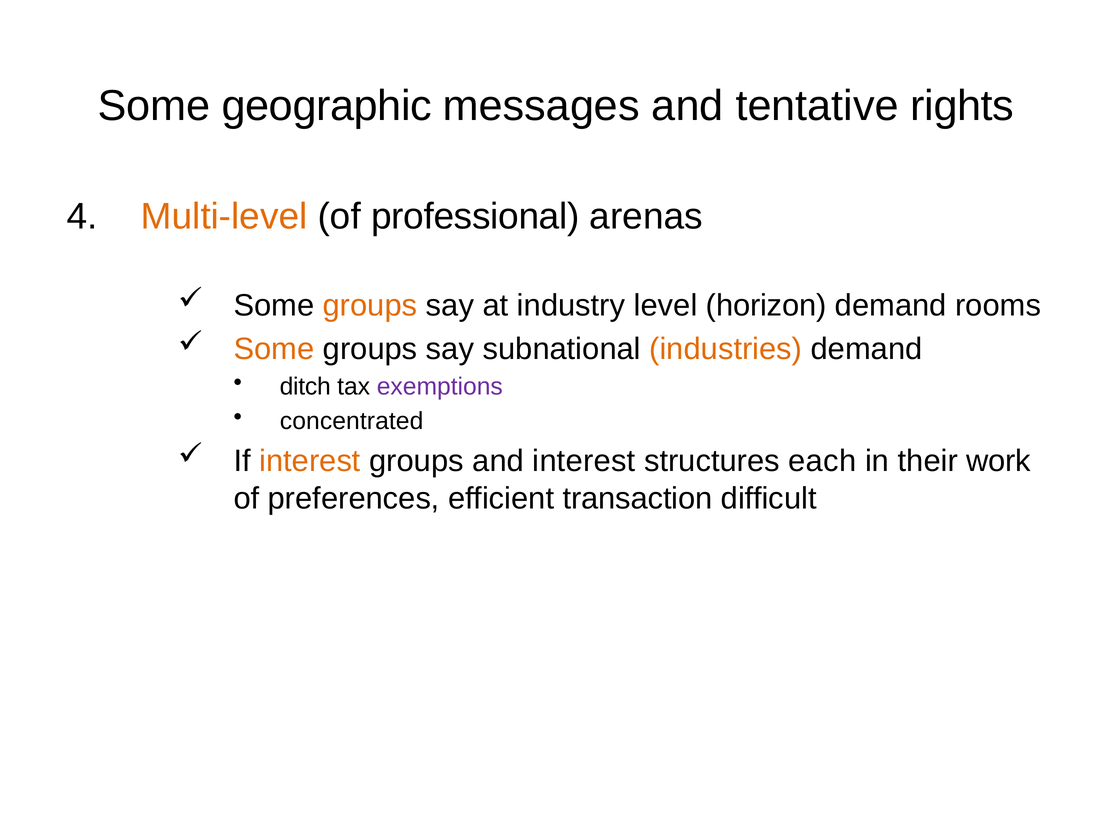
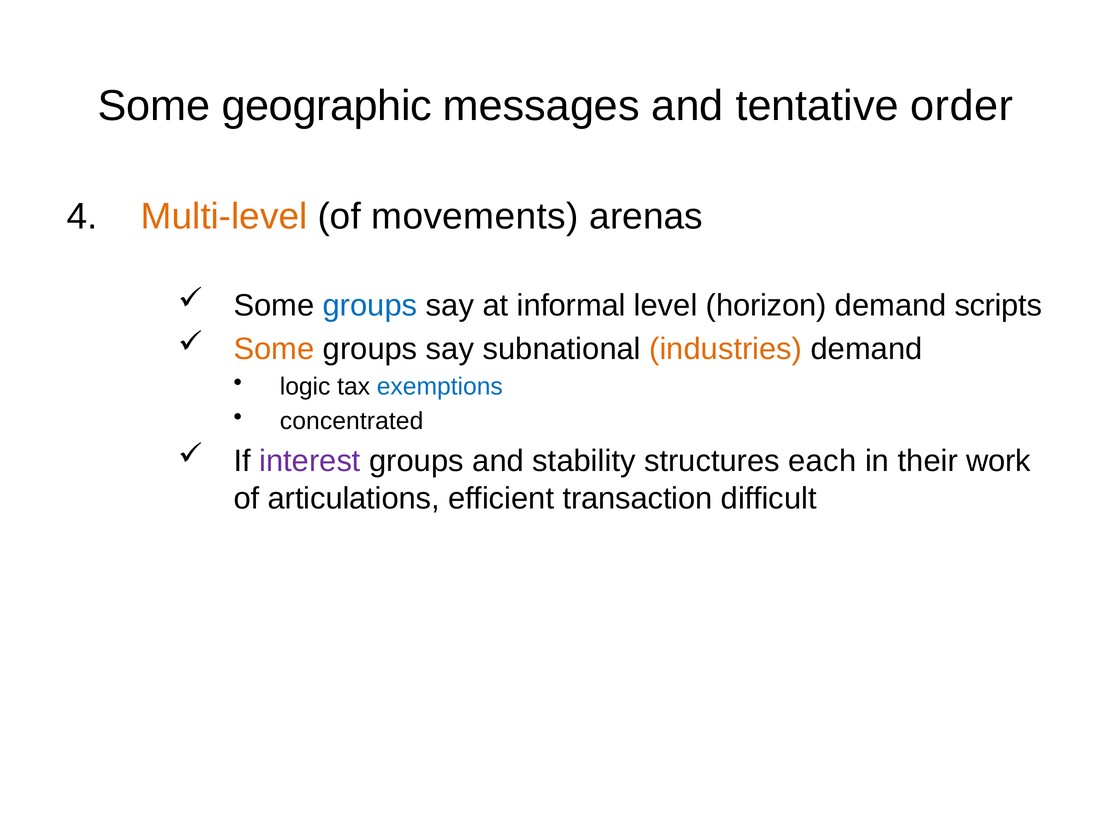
rights: rights -> order
professional: professional -> movements
groups at (370, 306) colour: orange -> blue
industry: industry -> informal
rooms: rooms -> scripts
ditch: ditch -> logic
exemptions colour: purple -> blue
interest at (310, 461) colour: orange -> purple
and interest: interest -> stability
preferences: preferences -> articulations
